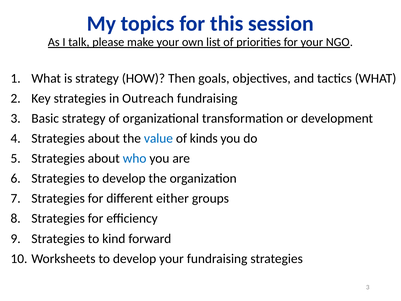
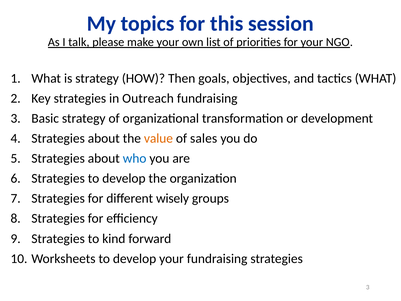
value colour: blue -> orange
kinds: kinds -> sales
either: either -> wisely
